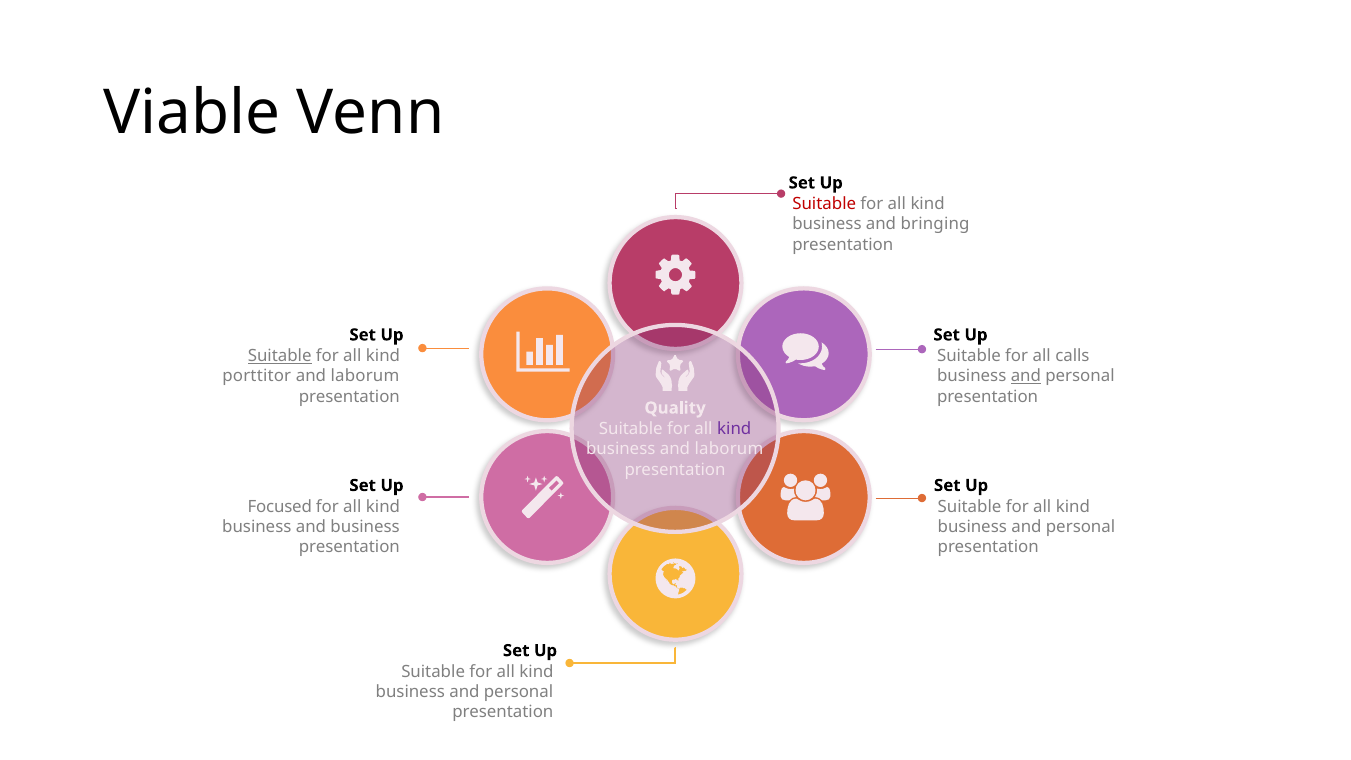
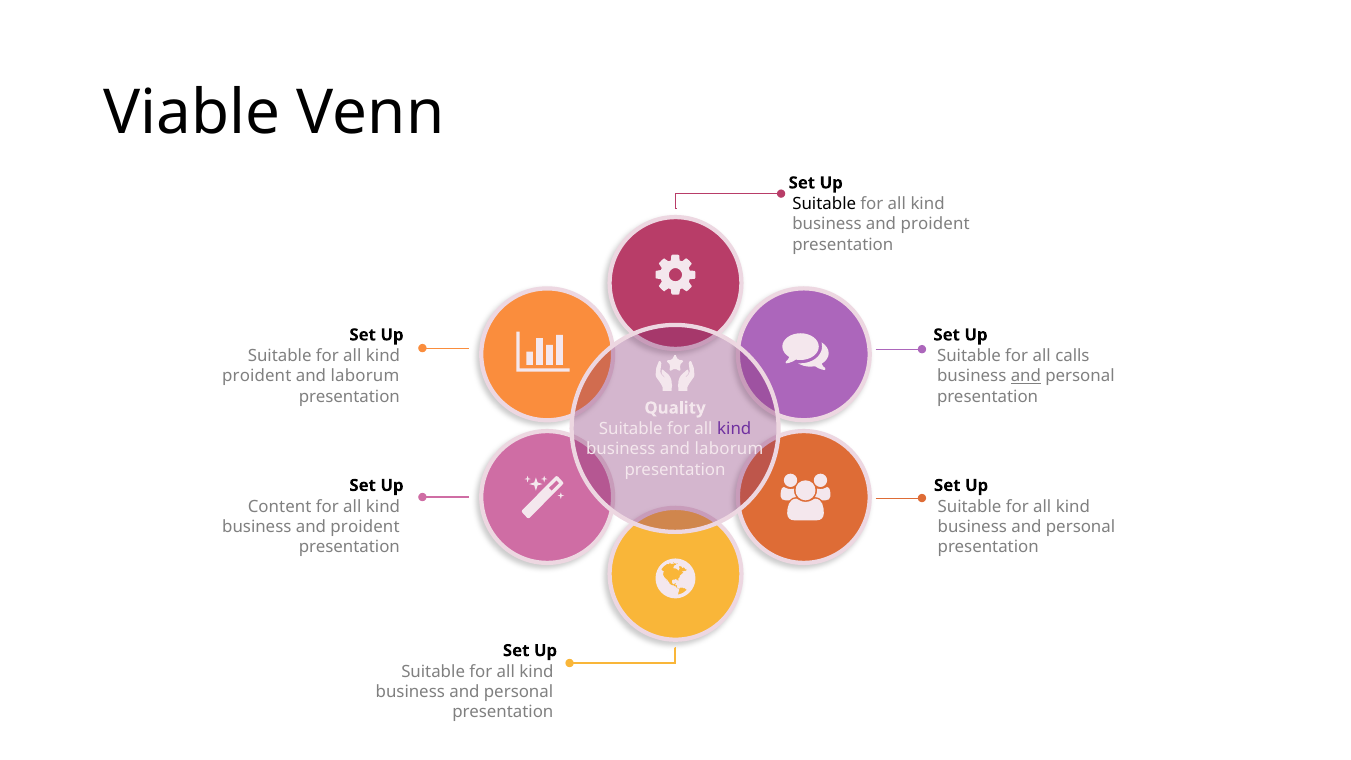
Suitable at (824, 204) colour: red -> black
bringing at (935, 224): bringing -> proident
Suitable at (280, 356) underline: present -> none
porttitor at (257, 376): porttitor -> proident
Focused: Focused -> Content
business at (365, 527): business -> proident
